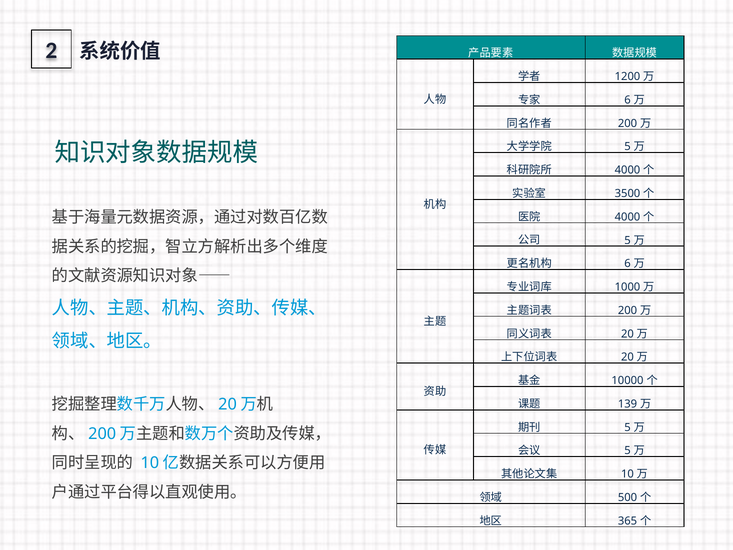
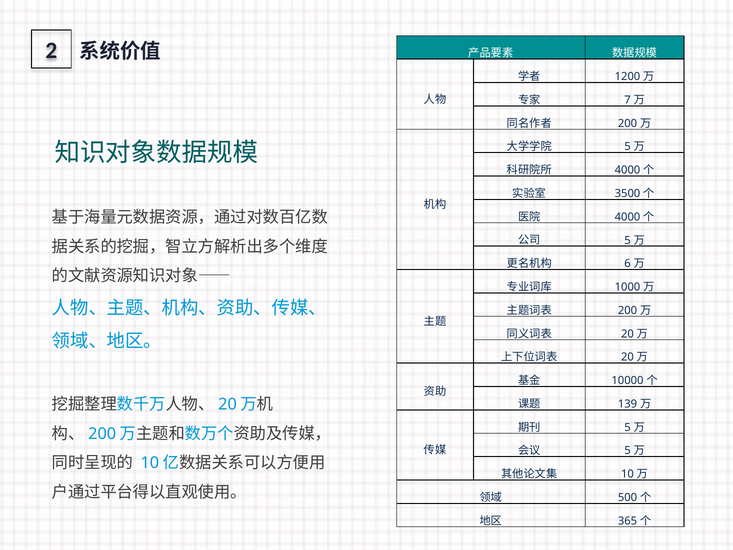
6 at (628, 100): 6 -> 7
